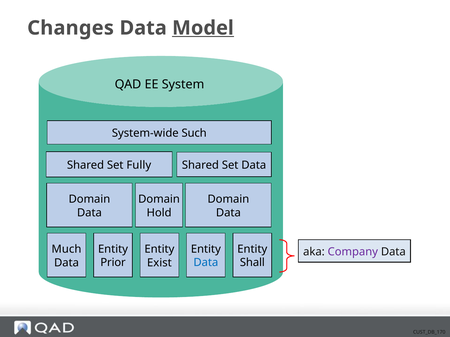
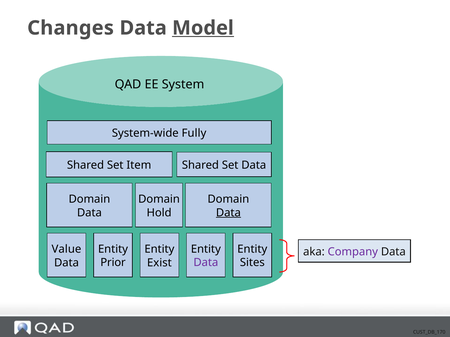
Such: Such -> Fully
Fully: Fully -> Item
Data at (228, 213) underline: none -> present
Much: Much -> Value
Data at (206, 263) colour: blue -> purple
Shall: Shall -> Sites
